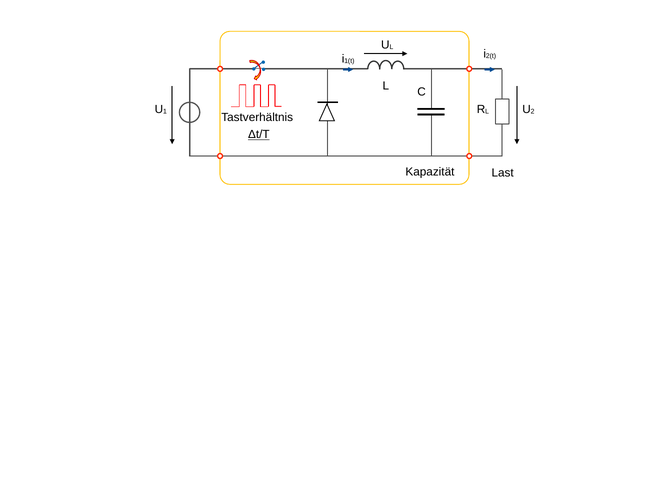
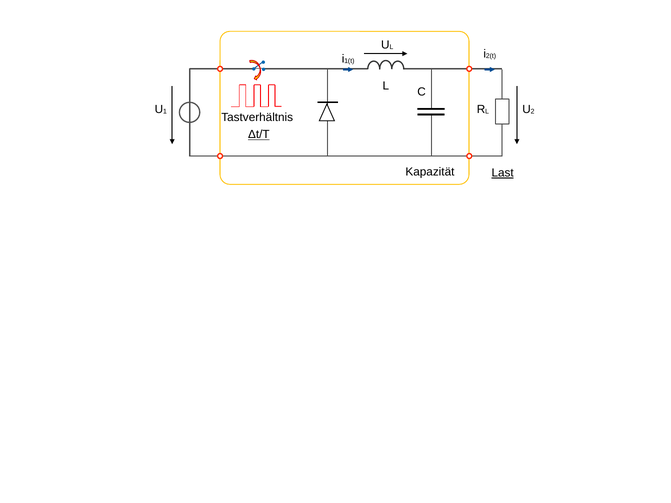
Last underline: none -> present
